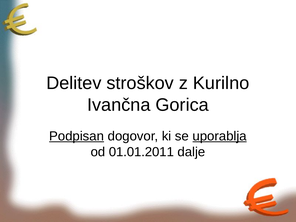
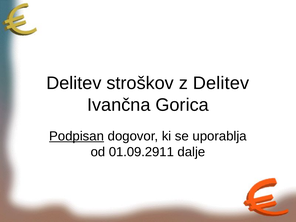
z Kurilno: Kurilno -> Delitev
uporablja underline: present -> none
01.01.2011: 01.01.2011 -> 01.09.2911
